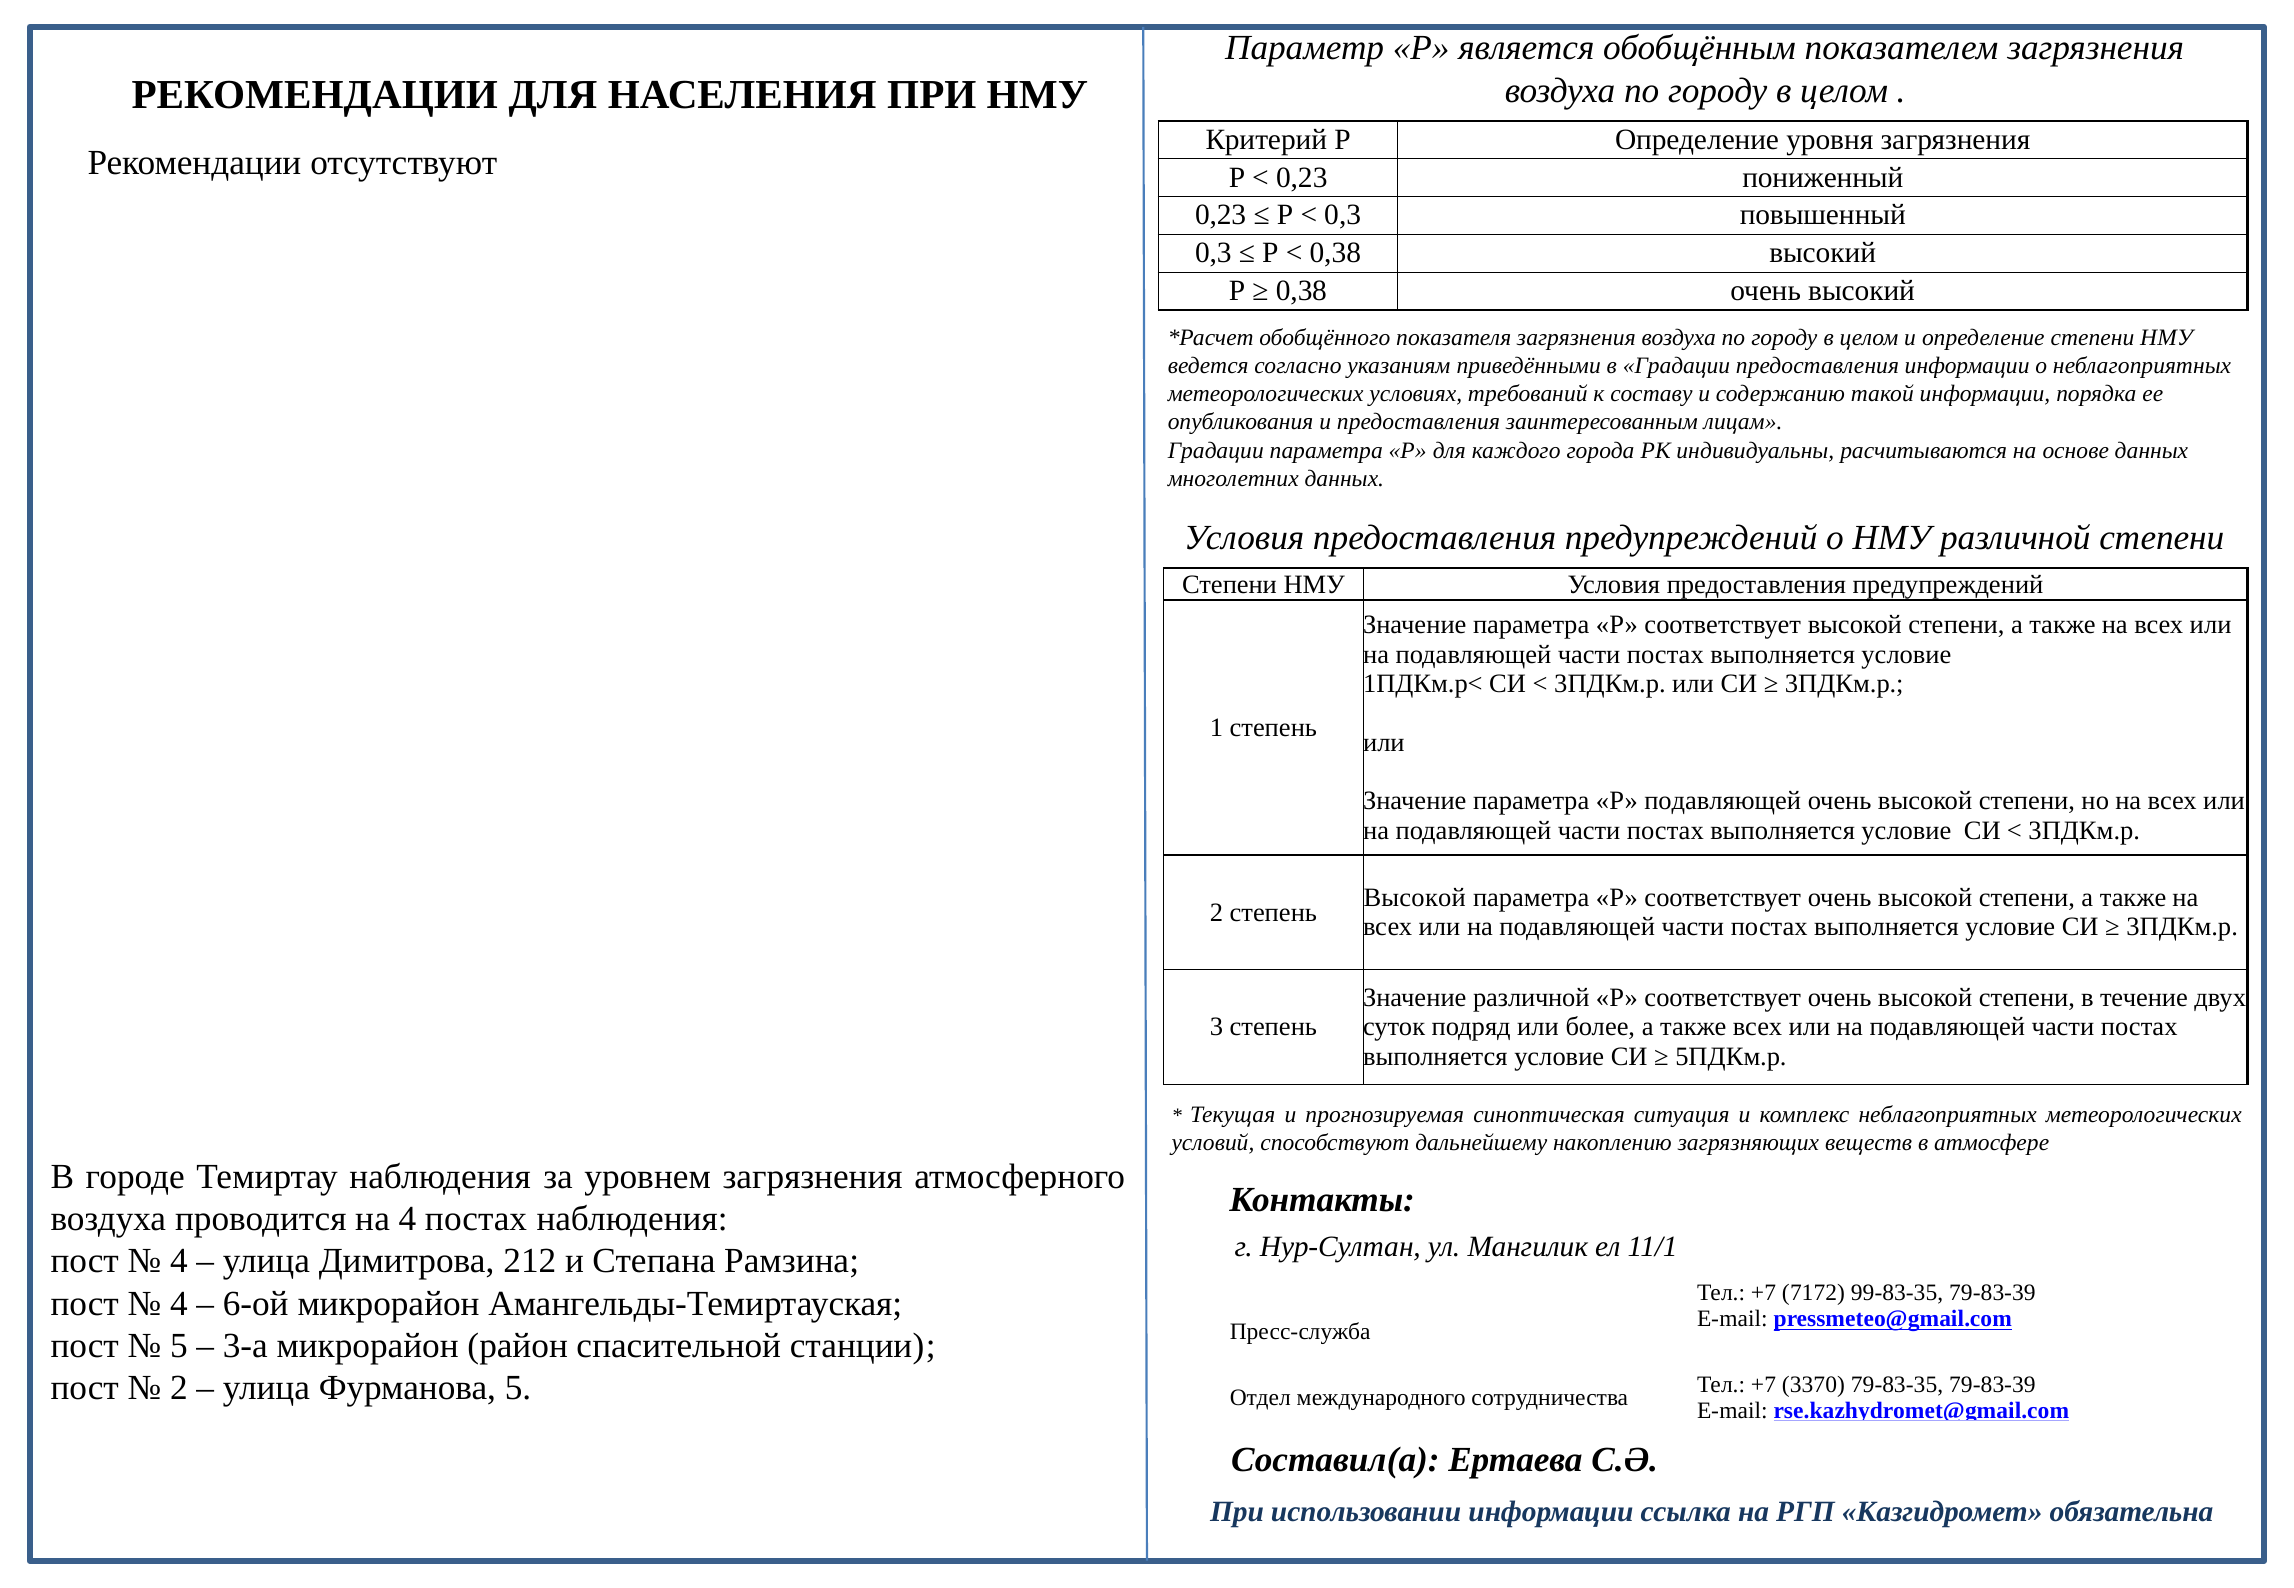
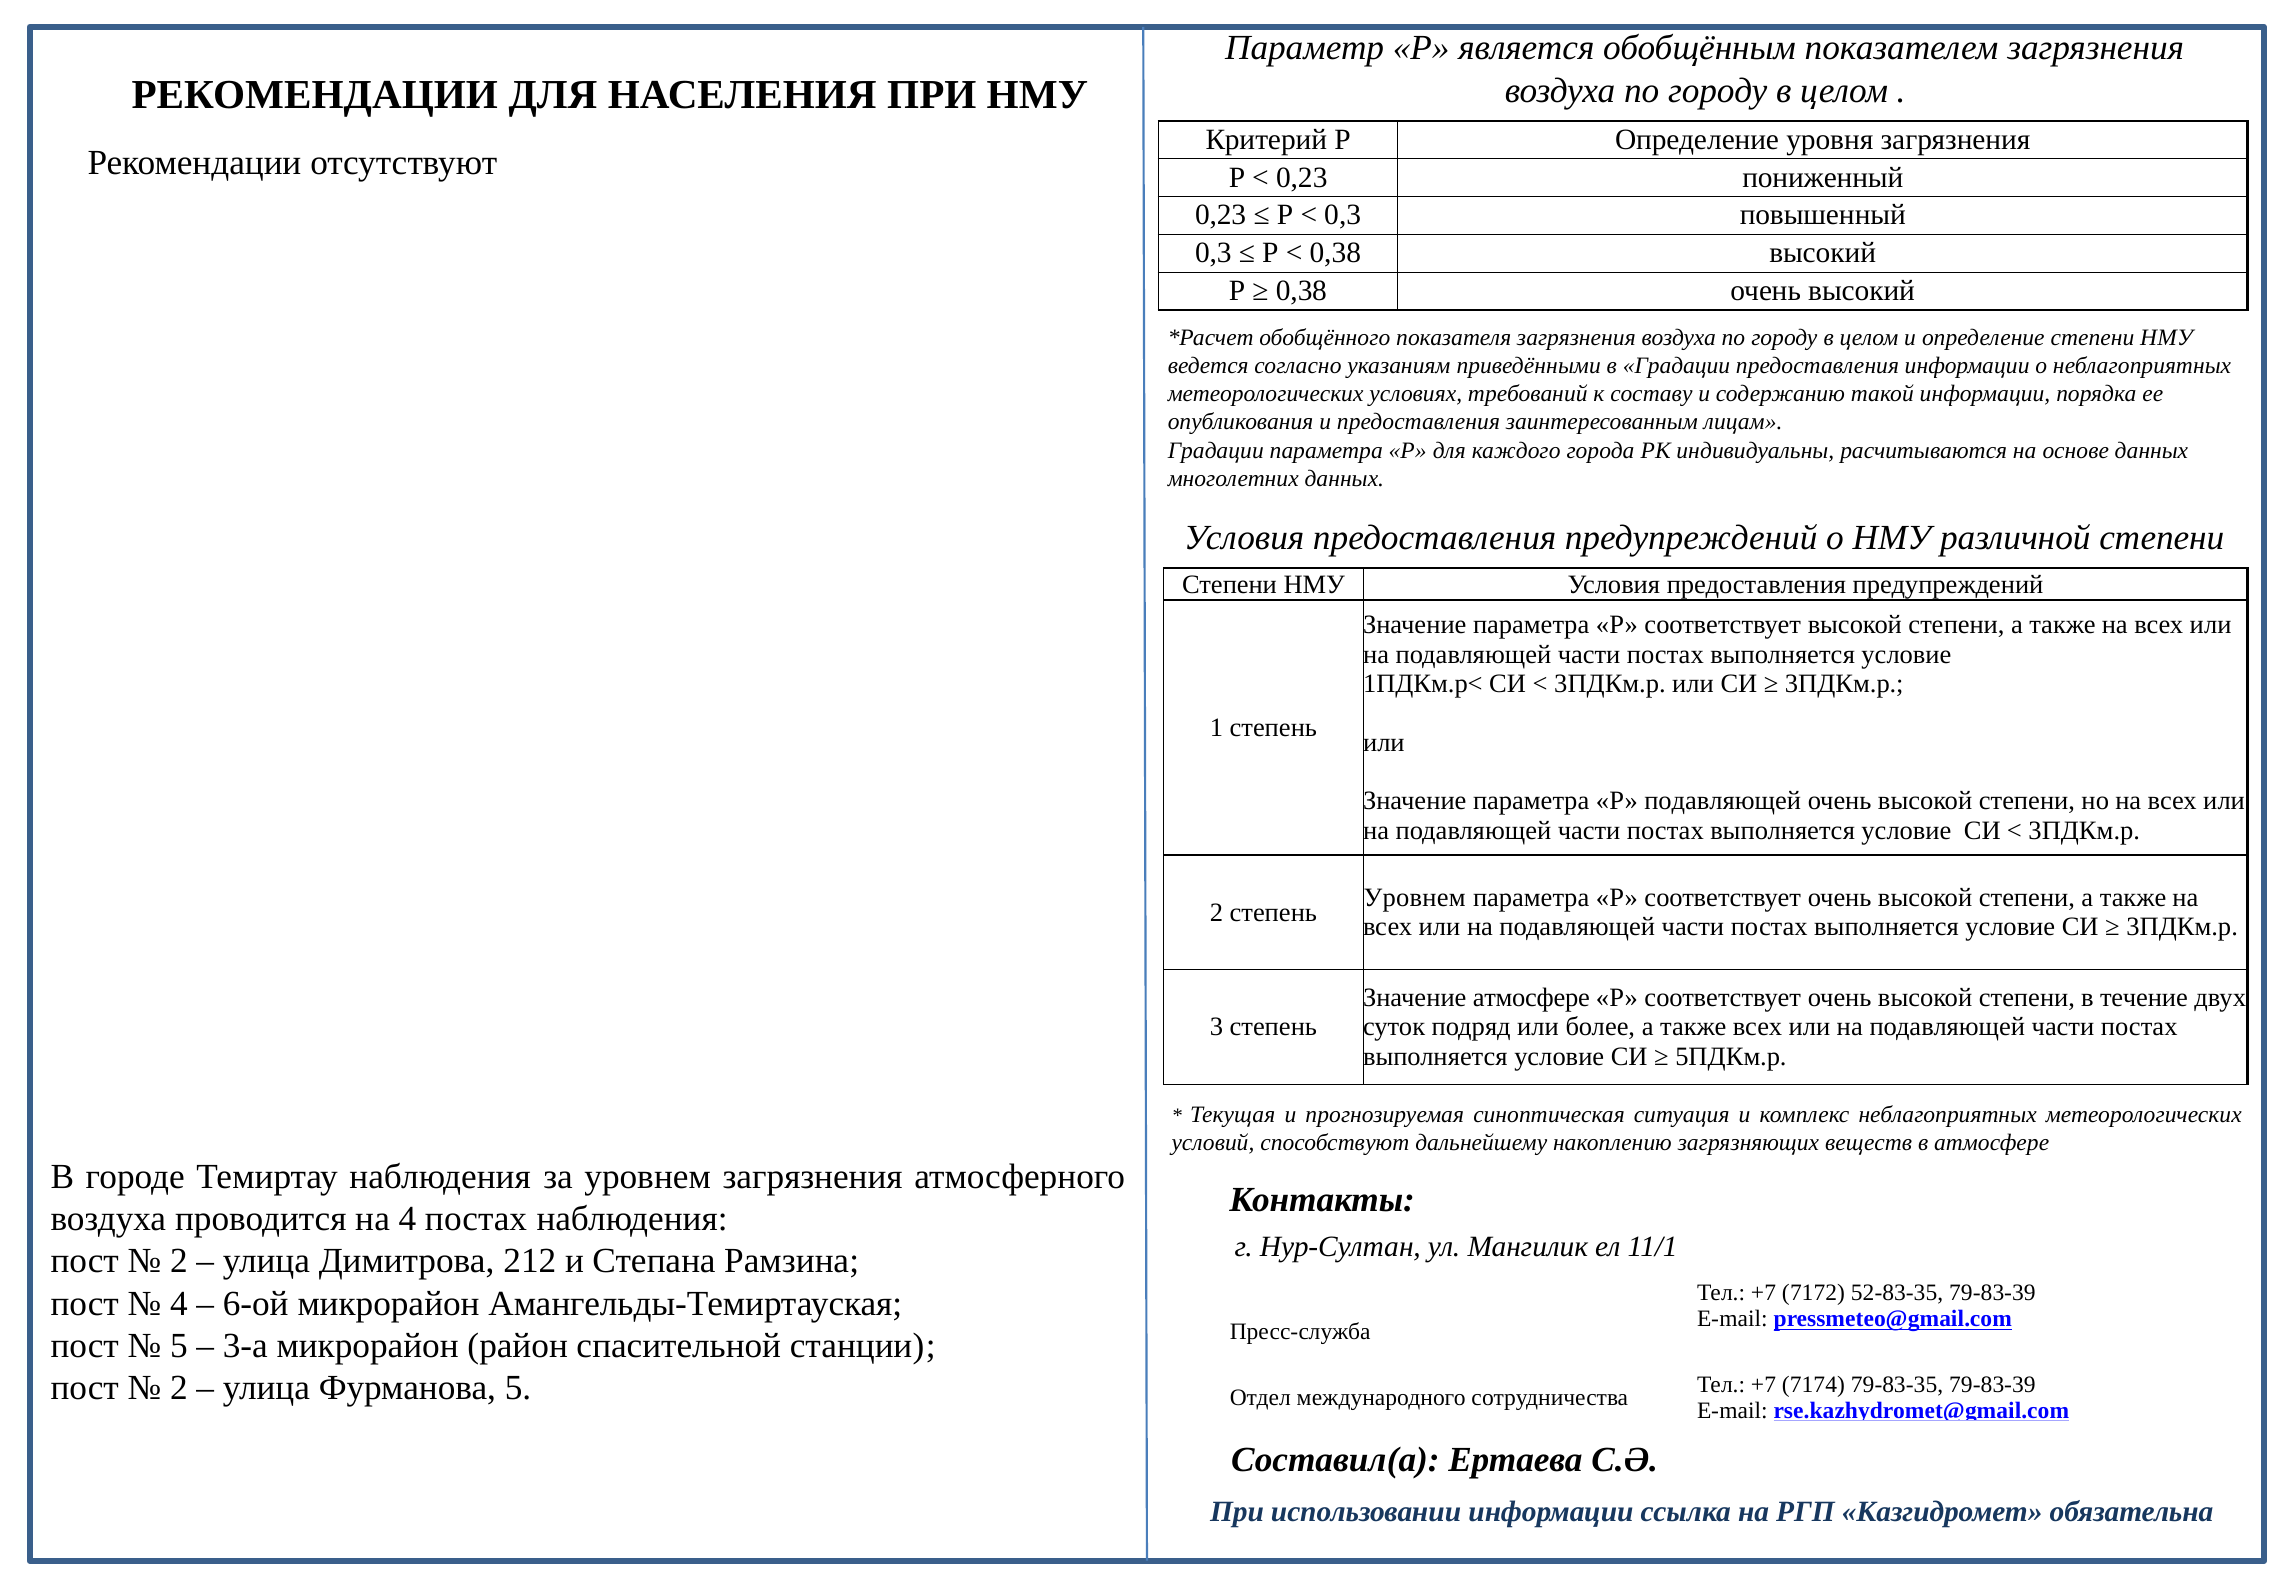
Высокой at (1415, 898): Высокой -> Уровнем
Значение различной: различной -> атмосфере
4 at (179, 1261): 4 -> 2
99-83-35: 99-83-35 -> 52-83-35
3370: 3370 -> 7174
